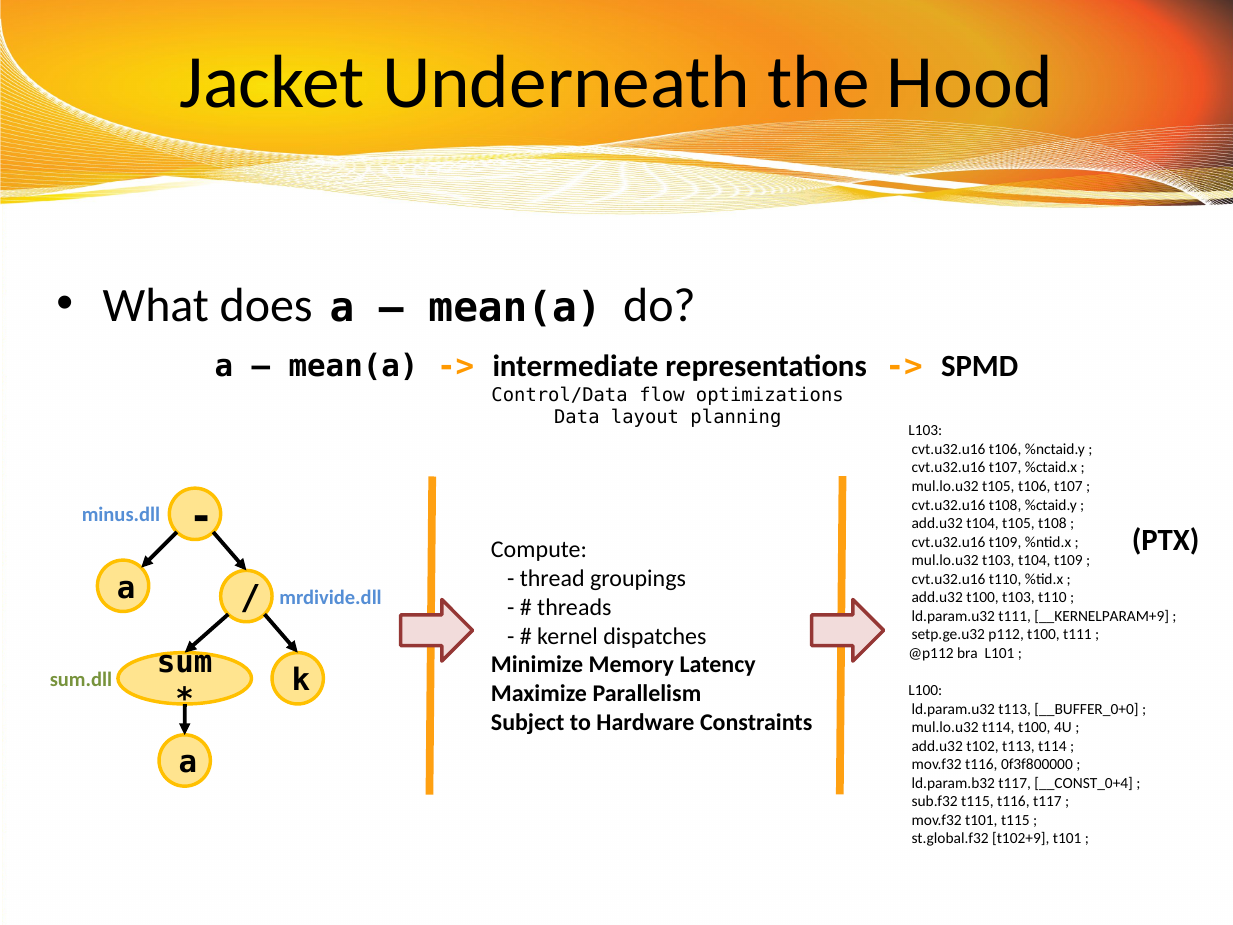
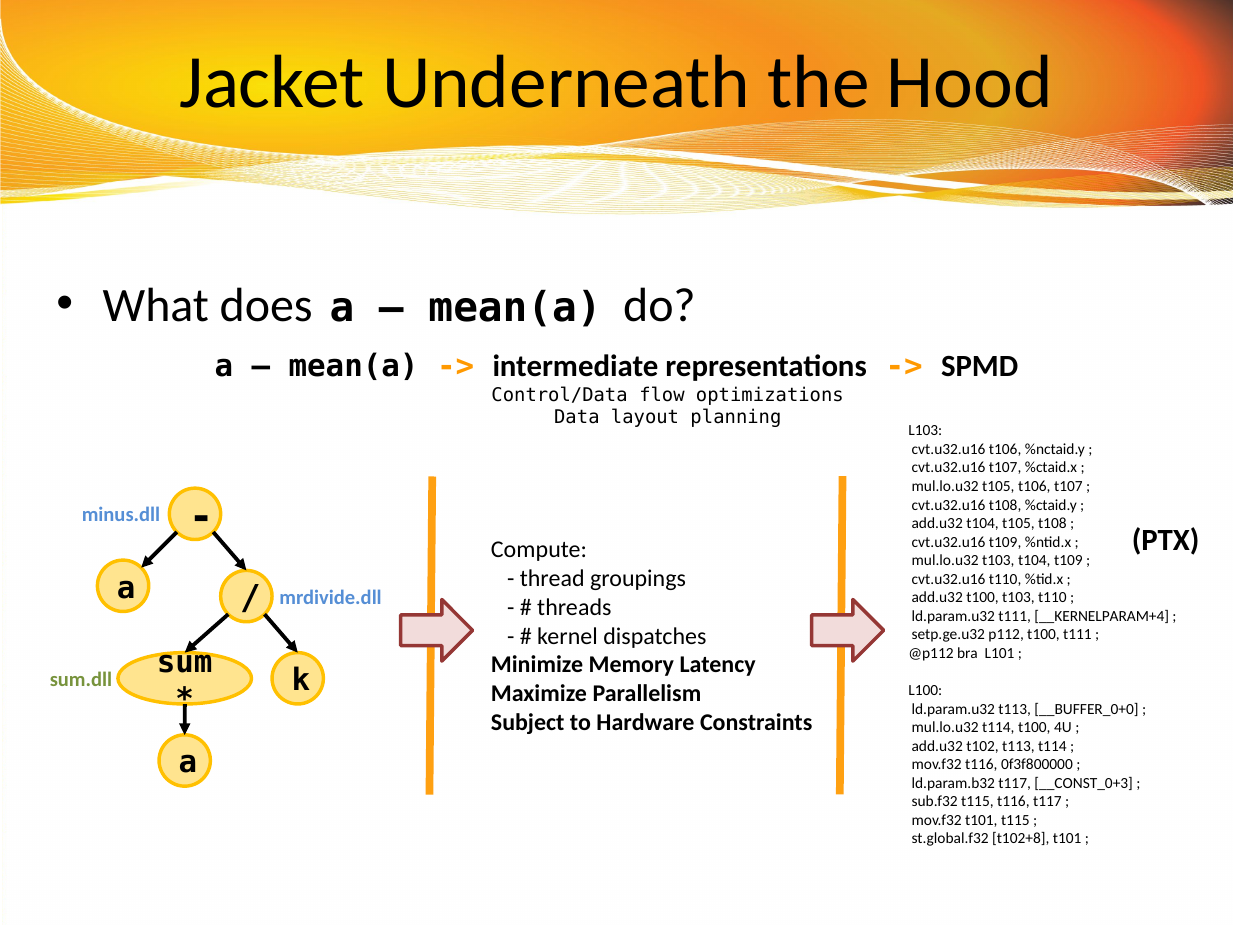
__KERNELPARAM+9: __KERNELPARAM+9 -> __KERNELPARAM+4
__CONST_0+4: __CONST_0+4 -> __CONST_0+3
t102+9: t102+9 -> t102+8
